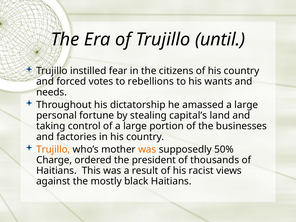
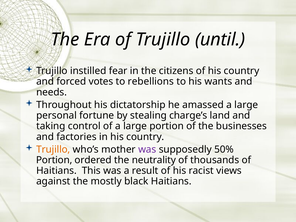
capital’s: capital’s -> charge’s
was at (147, 149) colour: orange -> purple
Charge at (54, 160): Charge -> Portion
president: president -> neutrality
